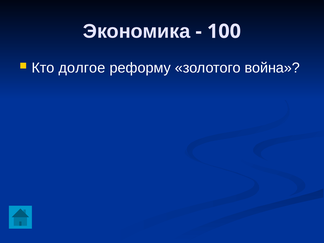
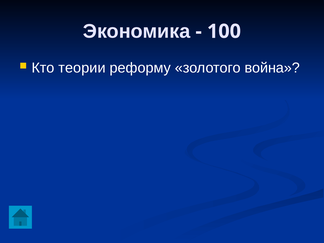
долгое: долгое -> теории
